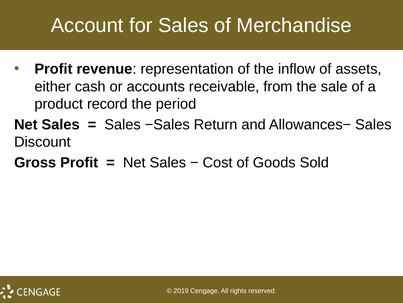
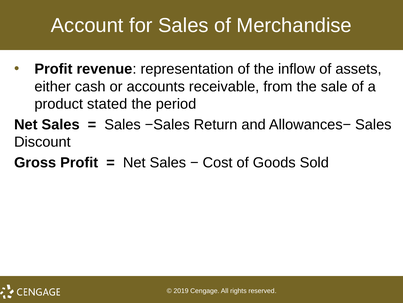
record: record -> stated
